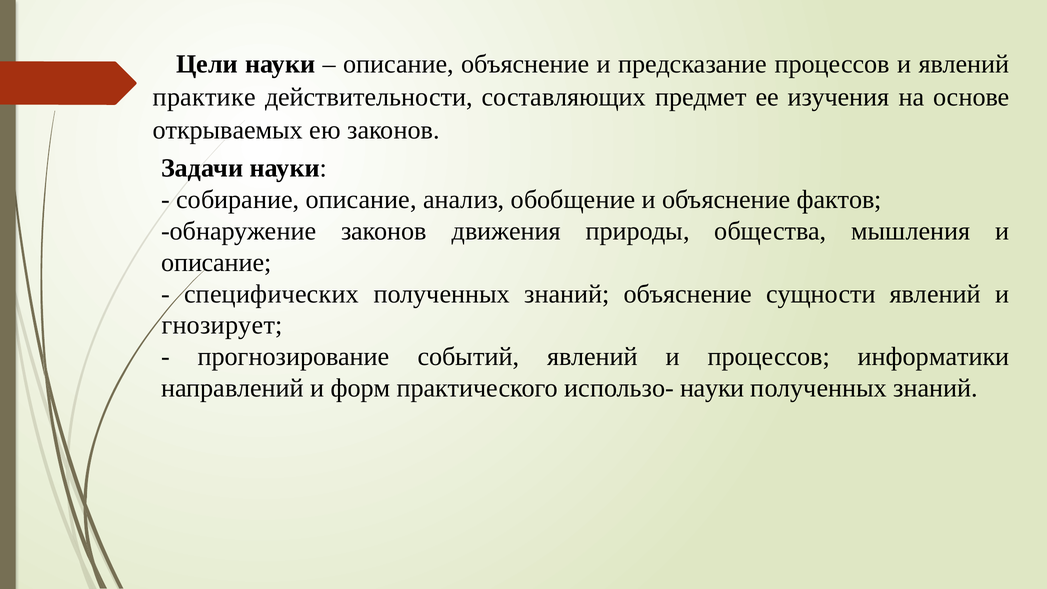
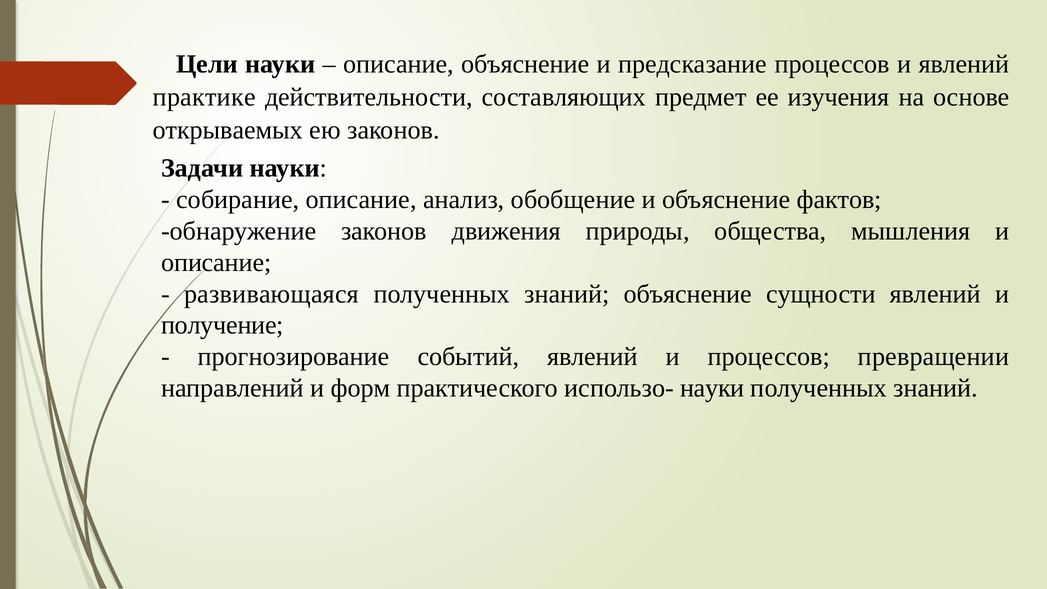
специфических: специфических -> развивающаяся
гнозирует: гнозирует -> получение
информатики: информатики -> превращении
